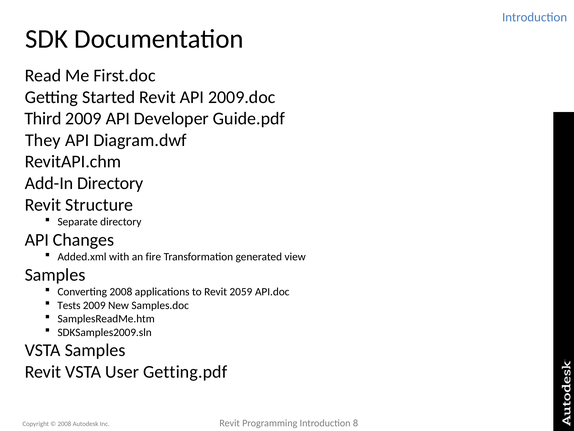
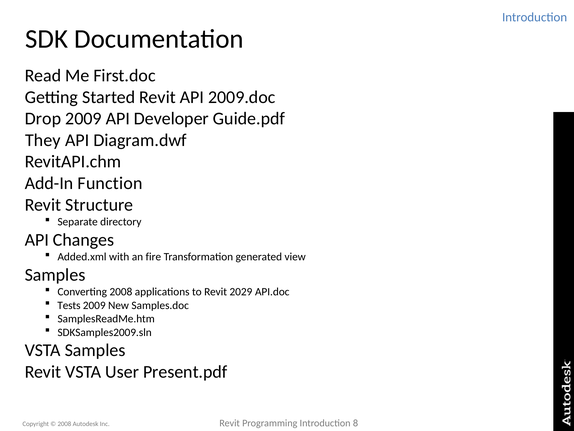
Third: Third -> Drop
Add-In Directory: Directory -> Function
2059: 2059 -> 2029
Getting.pdf: Getting.pdf -> Present.pdf
